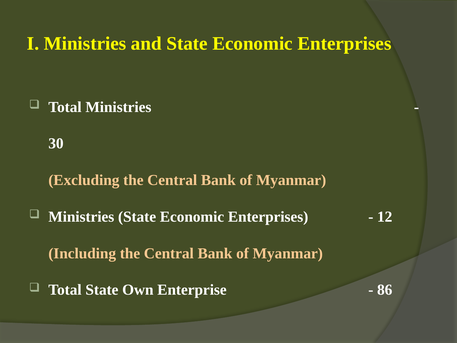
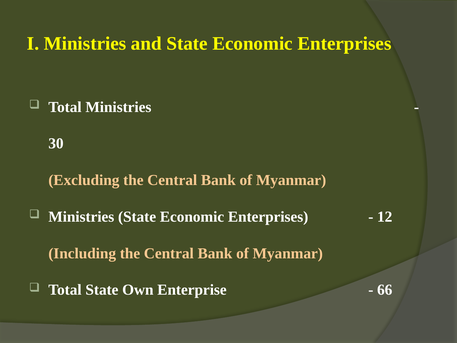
86: 86 -> 66
